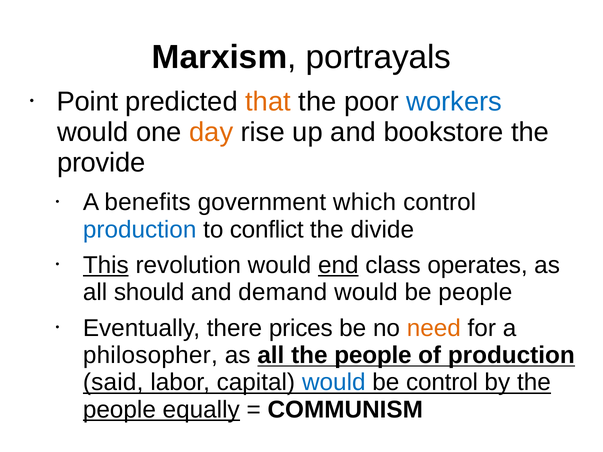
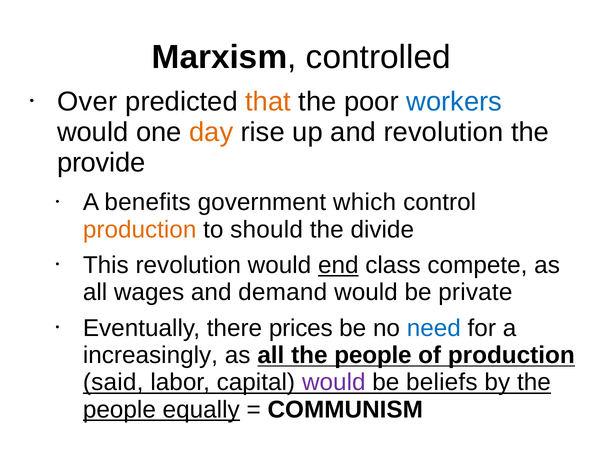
portrayals: portrayals -> controlled
Point: Point -> Over
and bookstore: bookstore -> revolution
production at (140, 230) colour: blue -> orange
conflict: conflict -> should
This underline: present -> none
operates: operates -> compete
should: should -> wages
be people: people -> private
need colour: orange -> blue
philosopher: philosopher -> increasingly
would at (334, 383) colour: blue -> purple
be control: control -> beliefs
